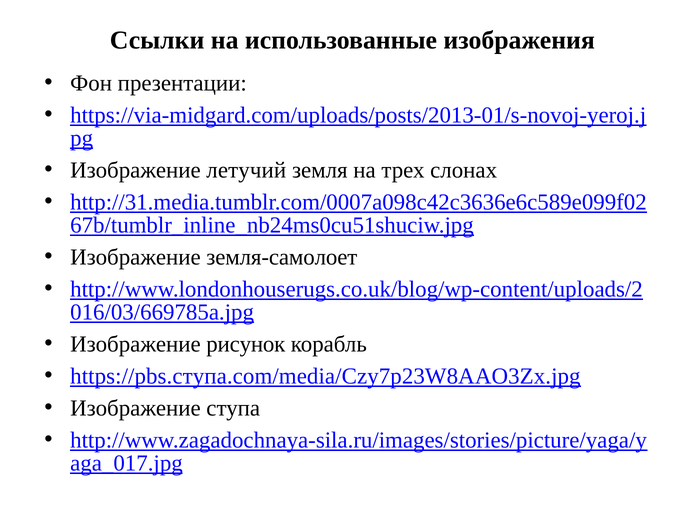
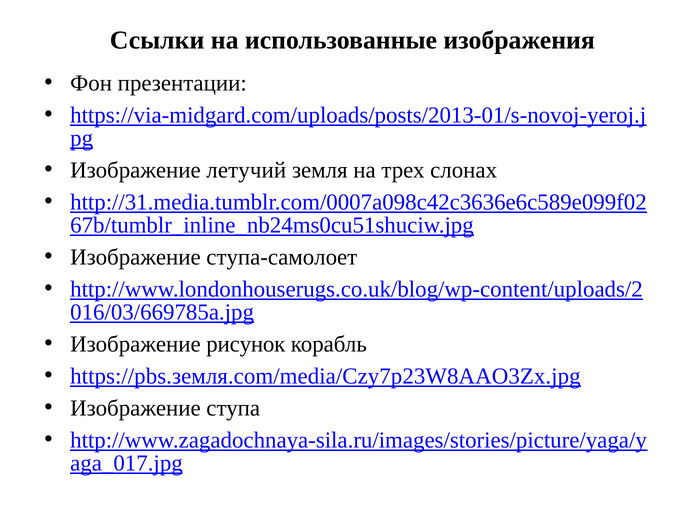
земля-самолоет: земля-самолоет -> ступа-самолоет
https://pbs.ступа.com/media/Czy7p23W8AAO3Zx.jpg: https://pbs.ступа.com/media/Czy7p23W8AAO3Zx.jpg -> https://pbs.земля.com/media/Czy7p23W8AAO3Zx.jpg
